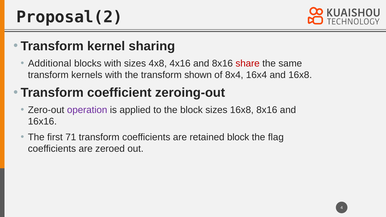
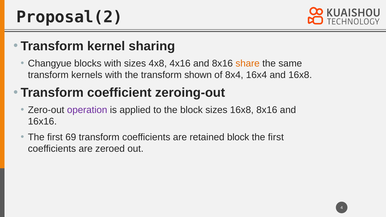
Additional: Additional -> Changyue
share colour: red -> orange
71: 71 -> 69
flag at (276, 137): flag -> first
